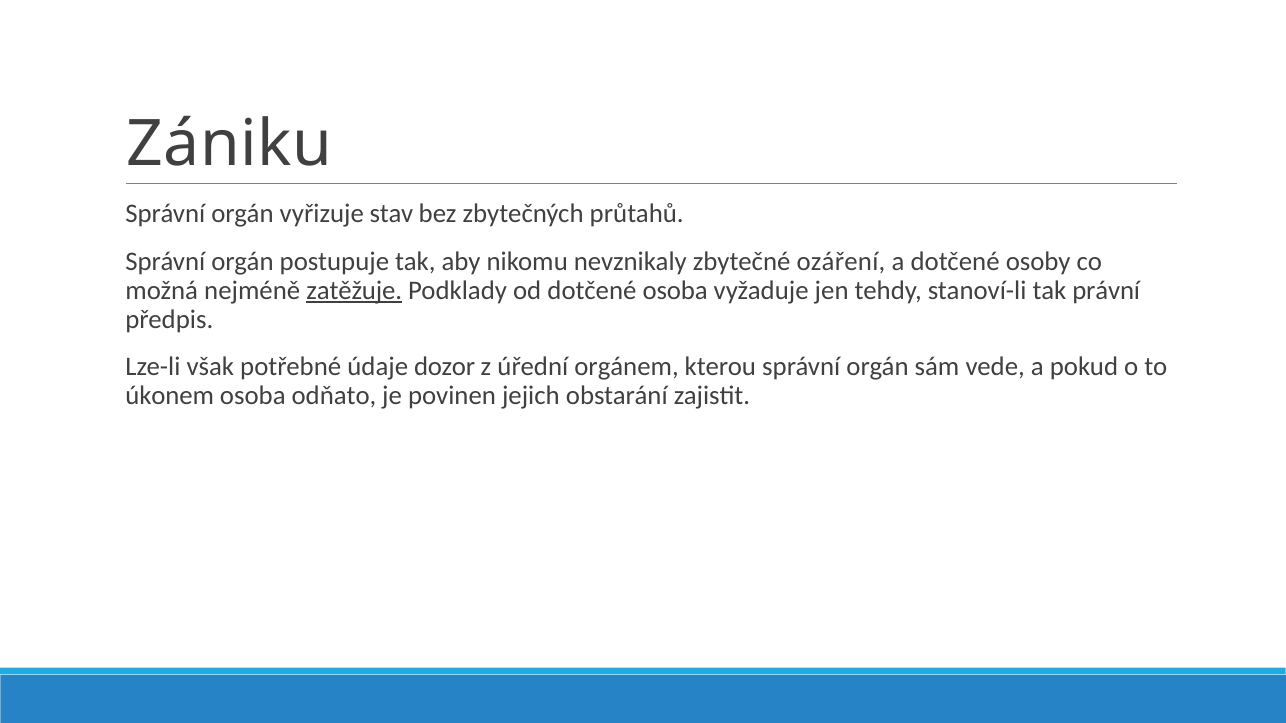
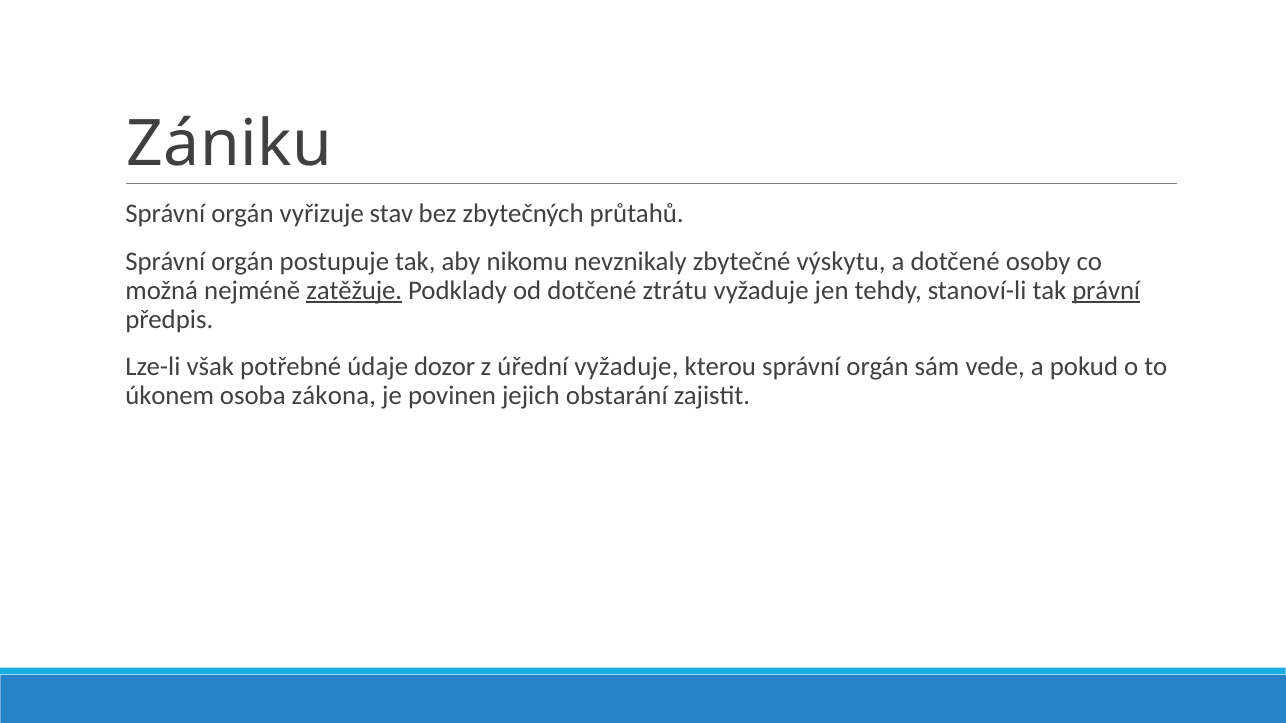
ozáření: ozáření -> výskytu
dotčené osoba: osoba -> ztrátu
právní underline: none -> present
úřední orgánem: orgánem -> vyžaduje
odňato: odňato -> zákona
